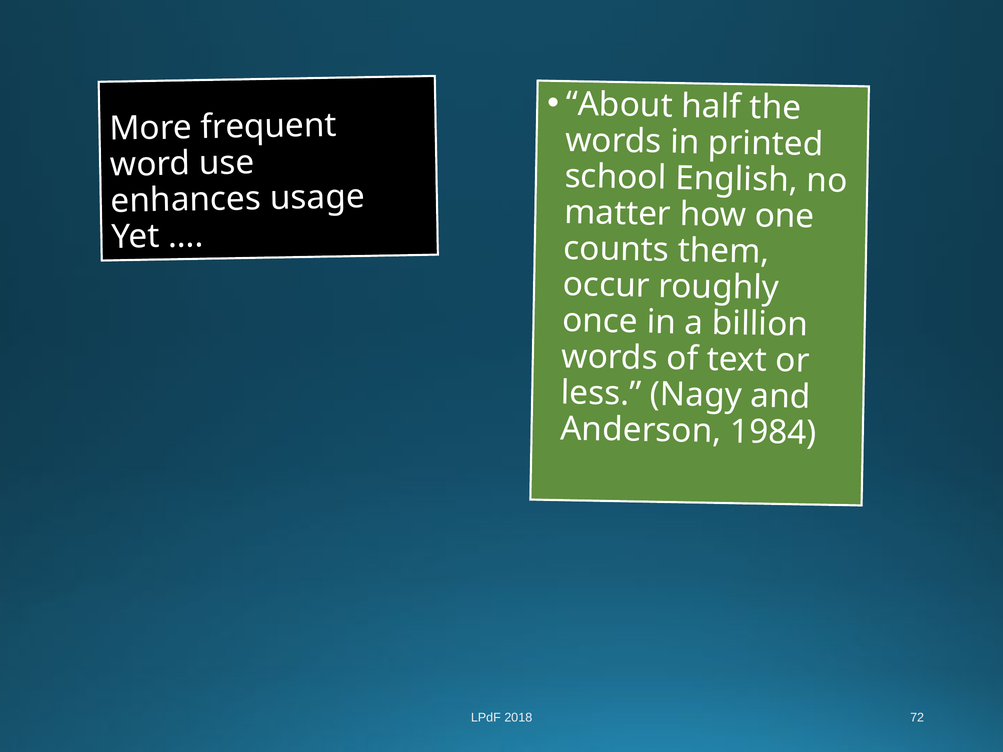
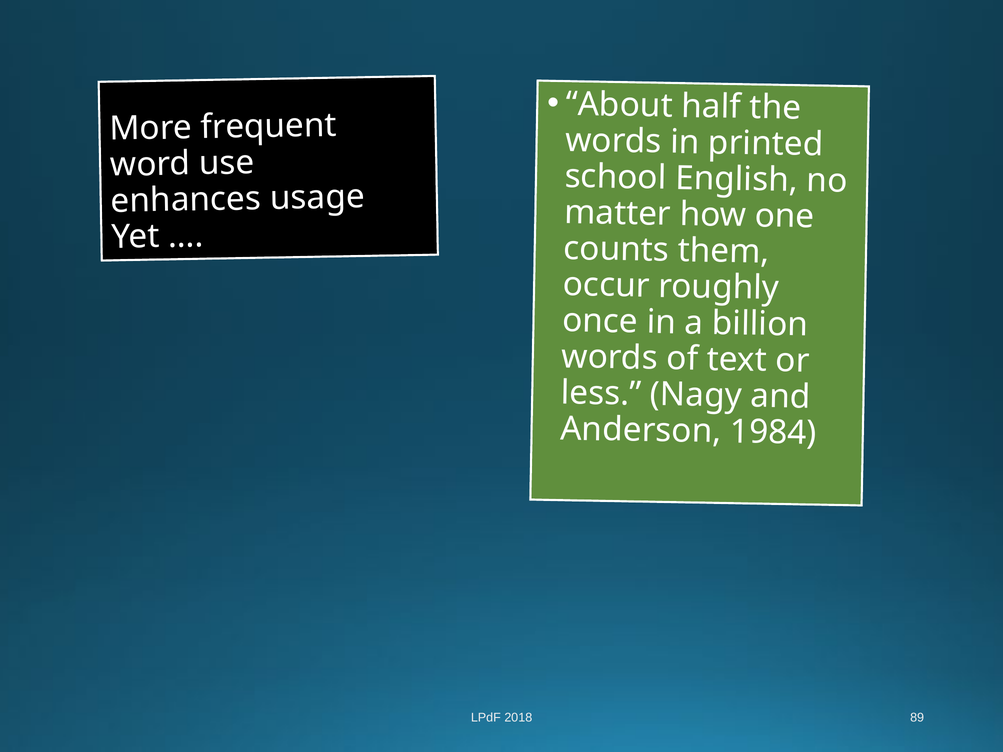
72: 72 -> 89
